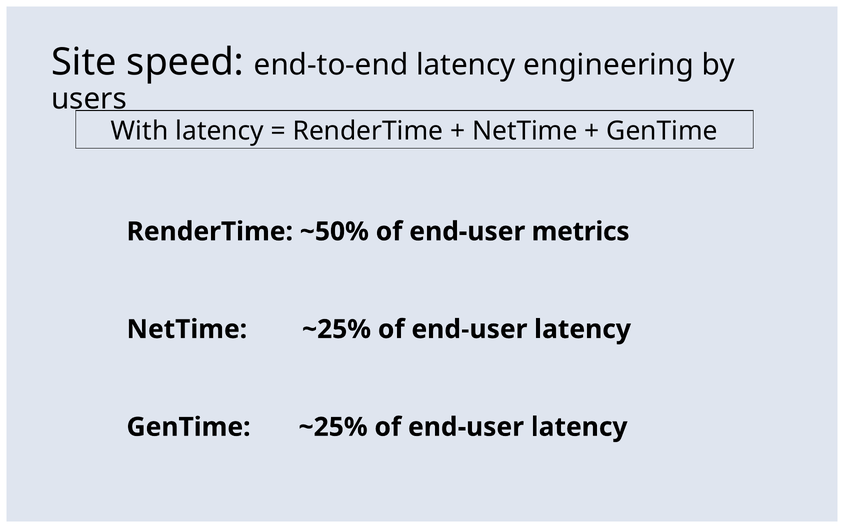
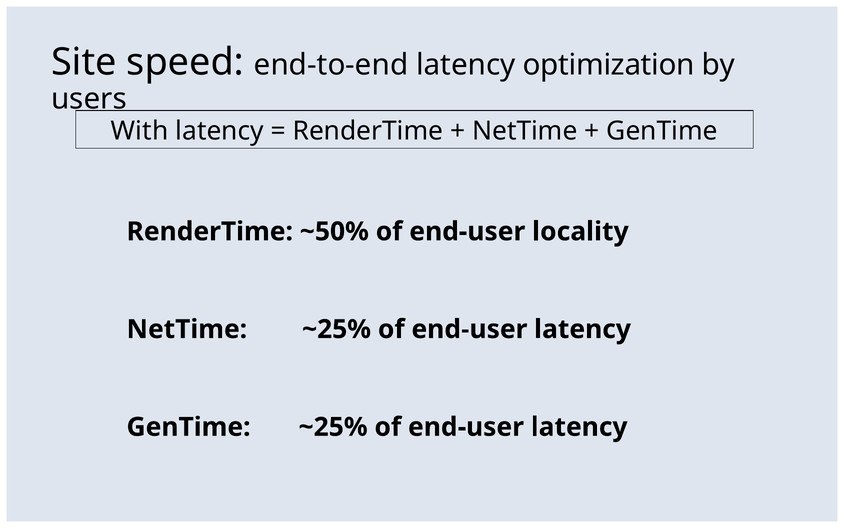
engineering: engineering -> optimization
metrics: metrics -> locality
